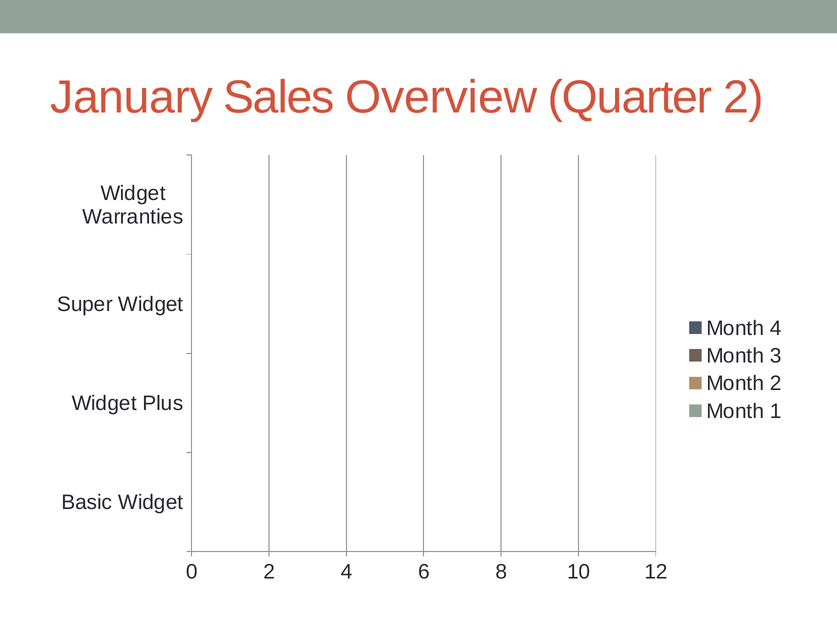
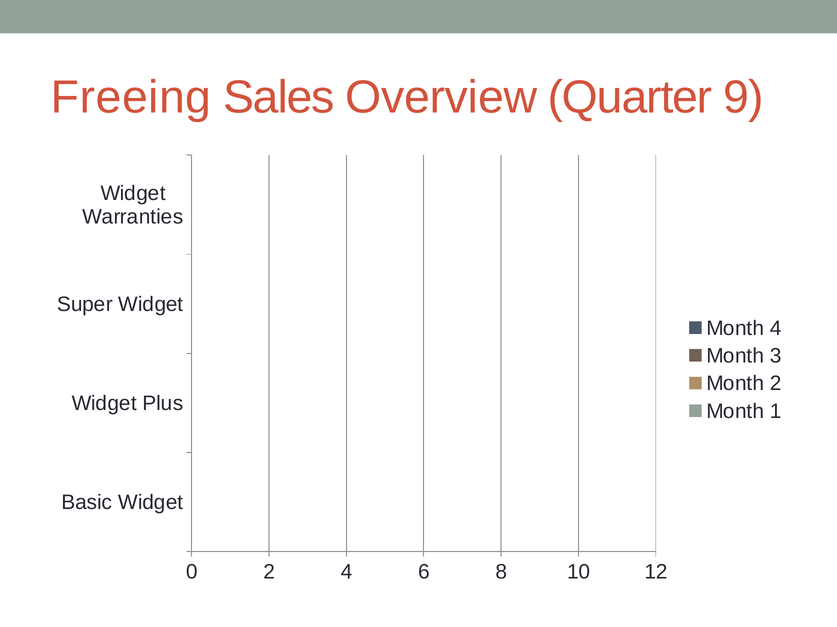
January: January -> Freeing
Quarter 2: 2 -> 9
